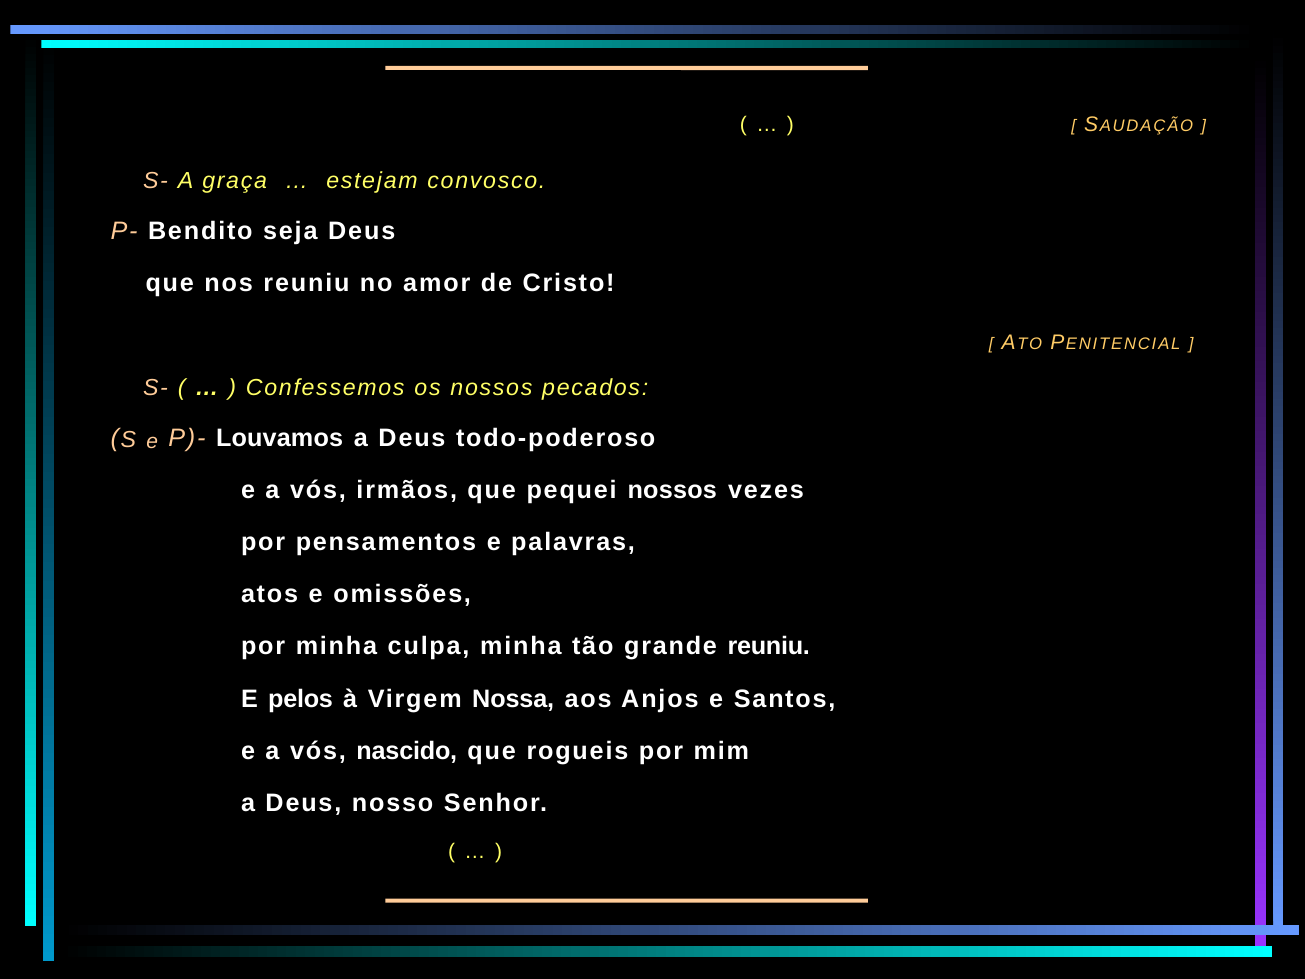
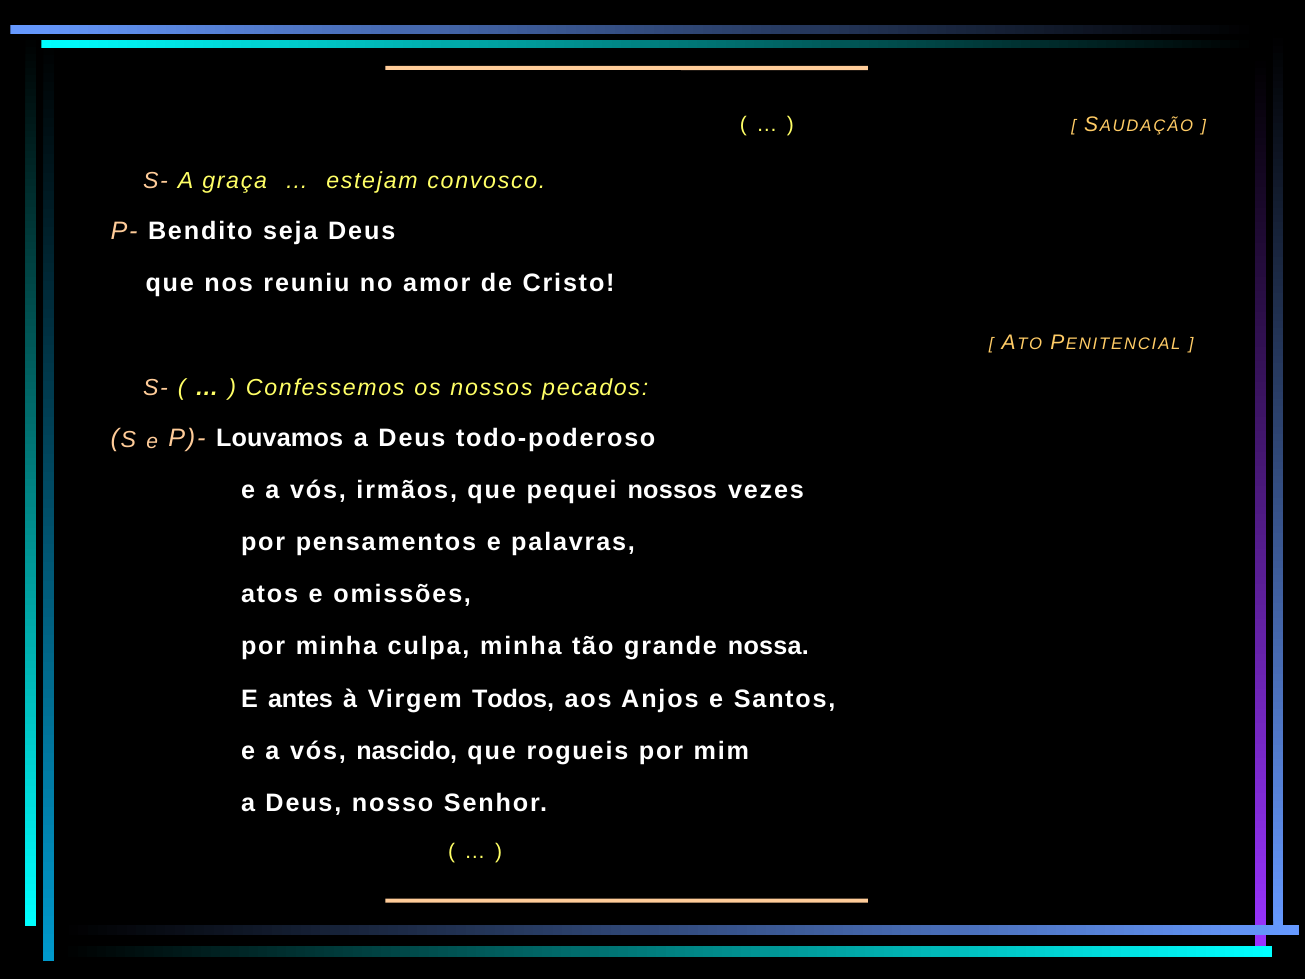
grande reuniu: reuniu -> nossa
pelos: pelos -> antes
Nossa: Nossa -> Todos
